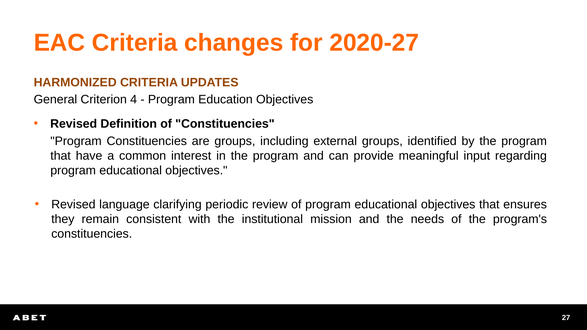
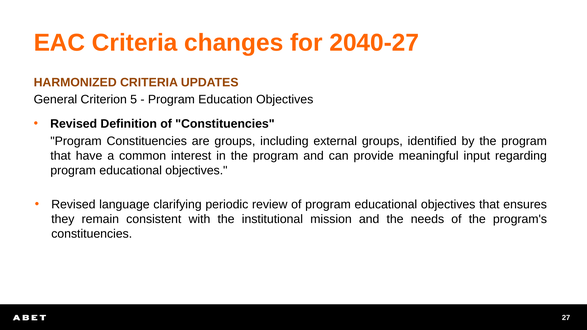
2020-27: 2020-27 -> 2040-27
4: 4 -> 5
